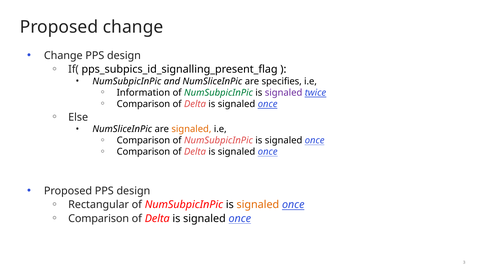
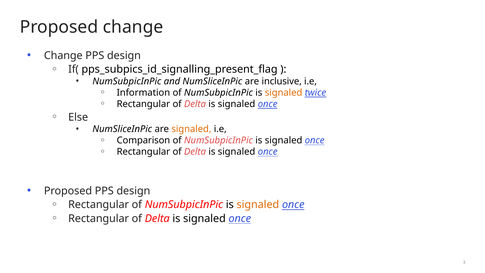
specifies: specifies -> inclusive
NumSubpicInPic at (218, 93) colour: green -> black
signaled at (284, 93) colour: purple -> orange
Comparison at (143, 104): Comparison -> Rectangular
Comparison at (143, 152): Comparison -> Rectangular
Comparison at (99, 218): Comparison -> Rectangular
